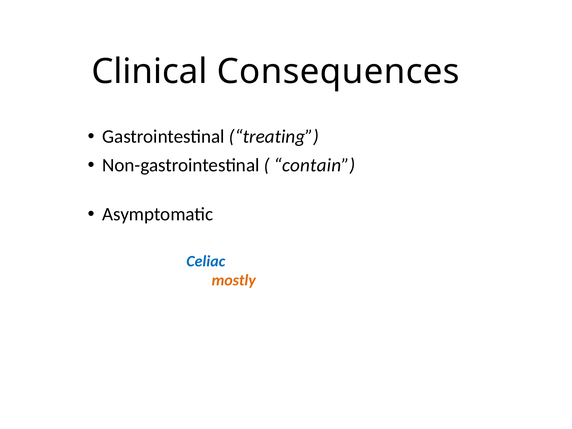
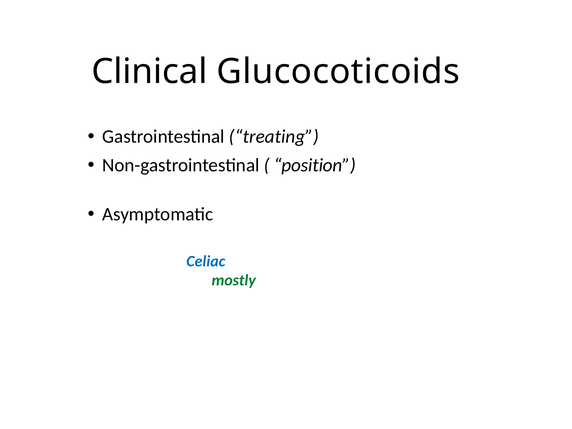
Consequences: Consequences -> Glucocoticoids
contain: contain -> position
mostly colour: orange -> green
